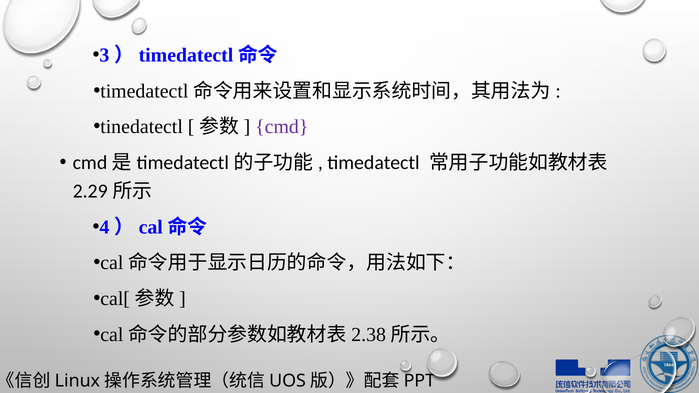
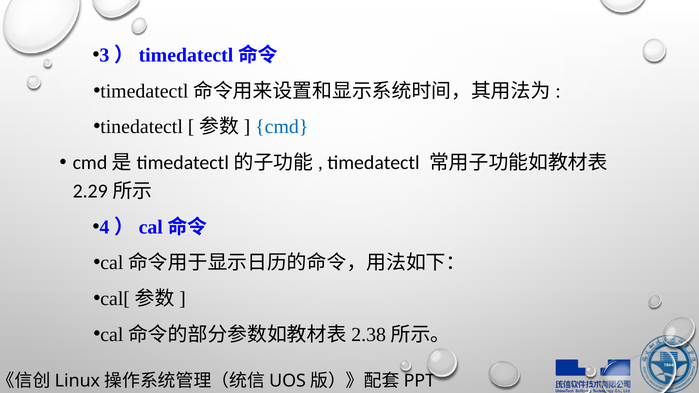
cmd colour: purple -> blue
